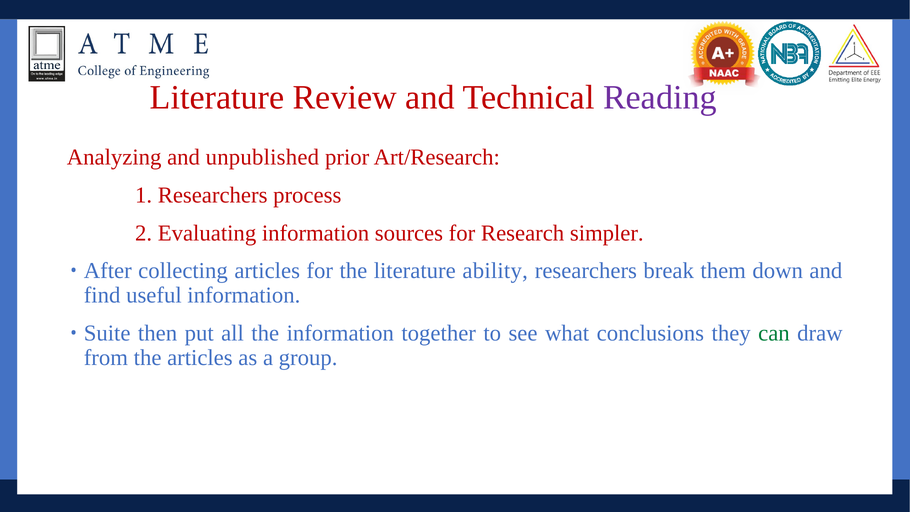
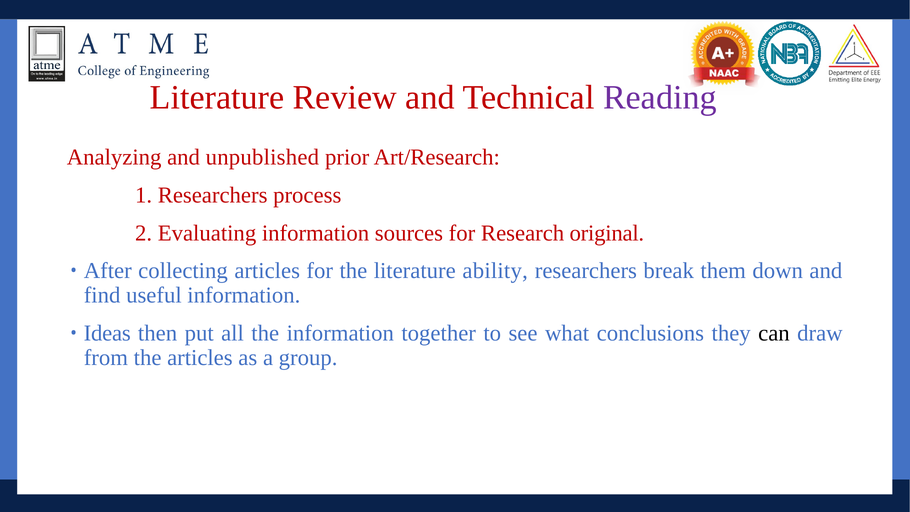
simpler: simpler -> original
Suite: Suite -> Ideas
can colour: green -> black
